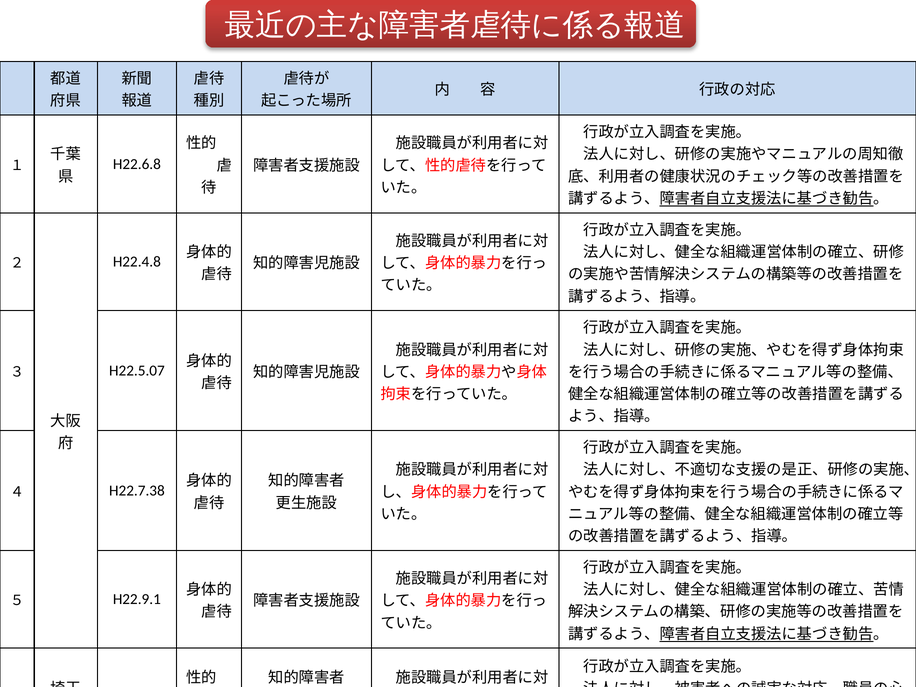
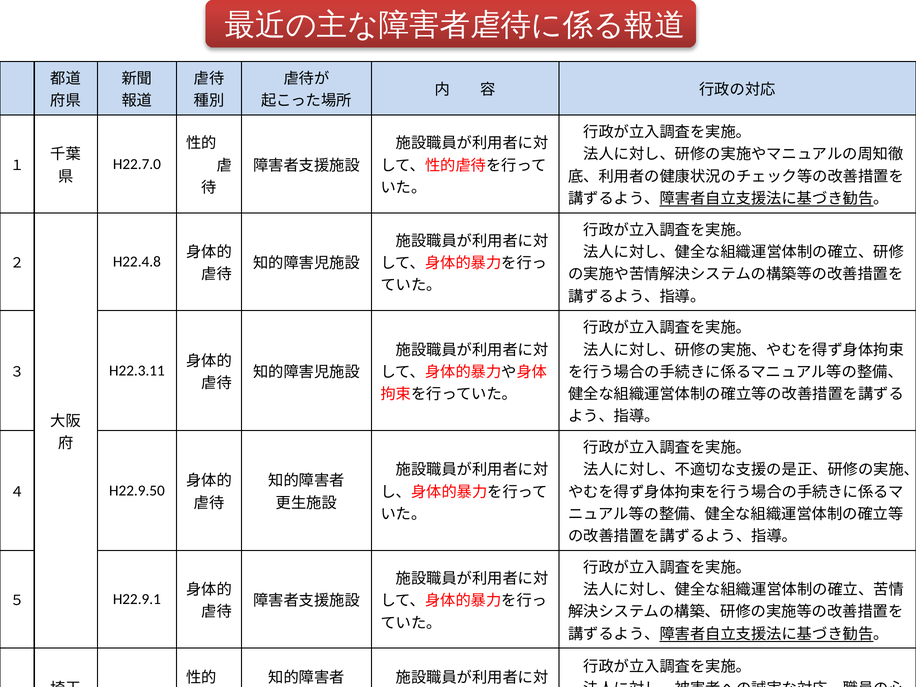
H22.6.8: H22.6.8 -> H22.7.0
H22.5.07: H22.5.07 -> H22.3.11
H22.7.38: H22.7.38 -> H22.9.50
